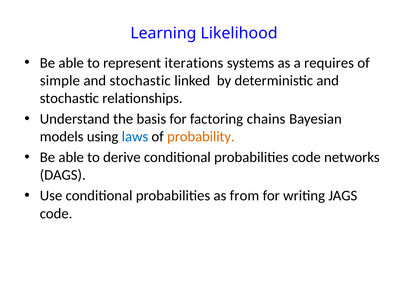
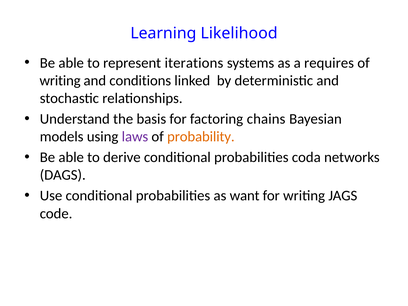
simple at (60, 81): simple -> writing
stochastic at (140, 81): stochastic -> conditions
laws colour: blue -> purple
probabilities code: code -> coda
from: from -> want
